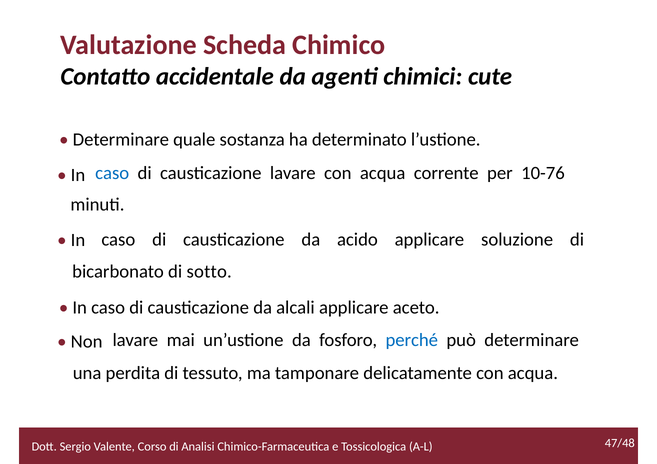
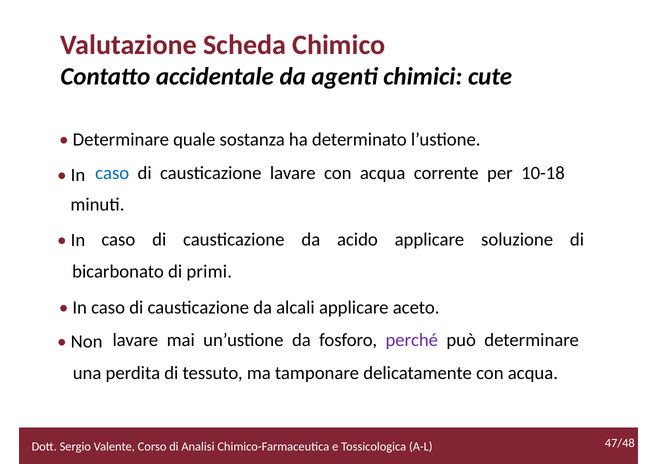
10-76: 10-76 -> 10-18
sotto: sotto -> primi
perché colour: blue -> purple
